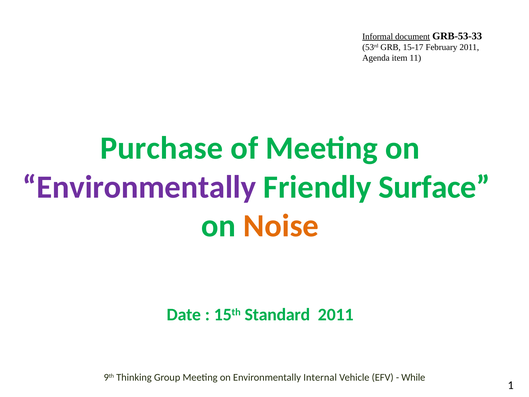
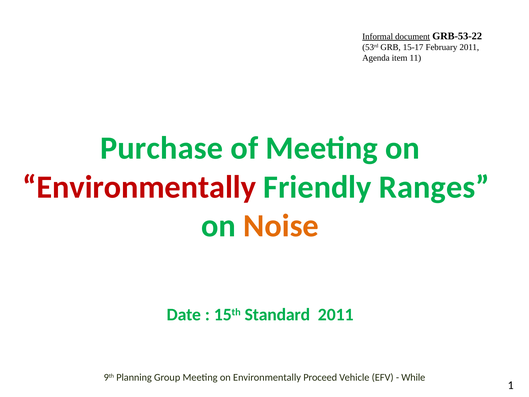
GRB-53-33: GRB-53-33 -> GRB-53-22
Environmentally at (139, 187) colour: purple -> red
Surface: Surface -> Ranges
Thinking: Thinking -> Planning
Internal: Internal -> Proceed
